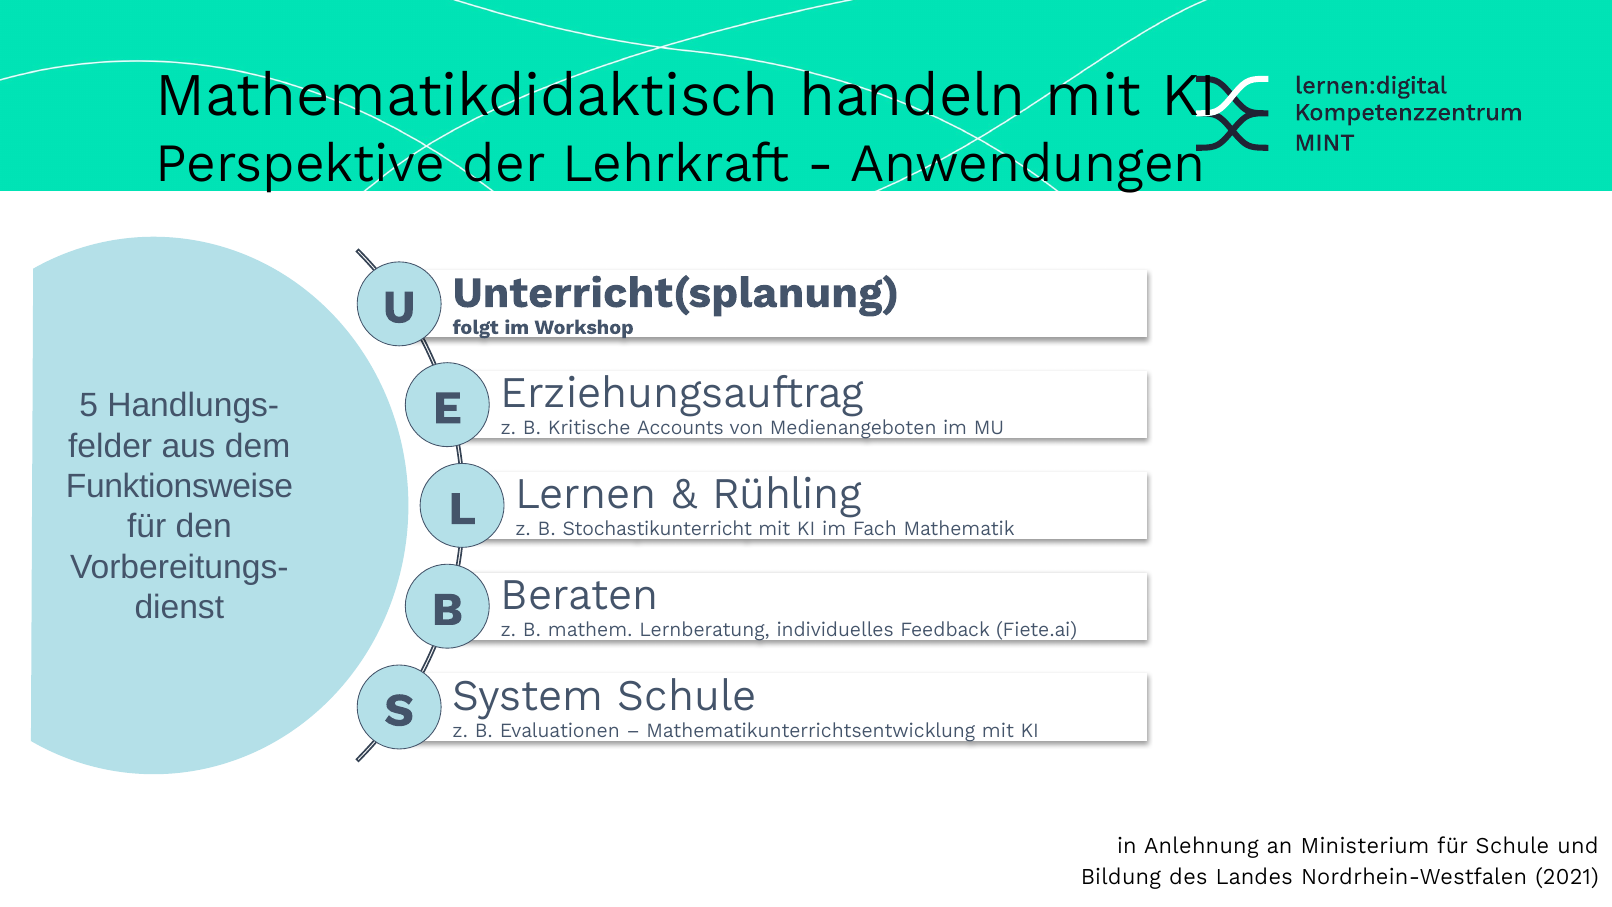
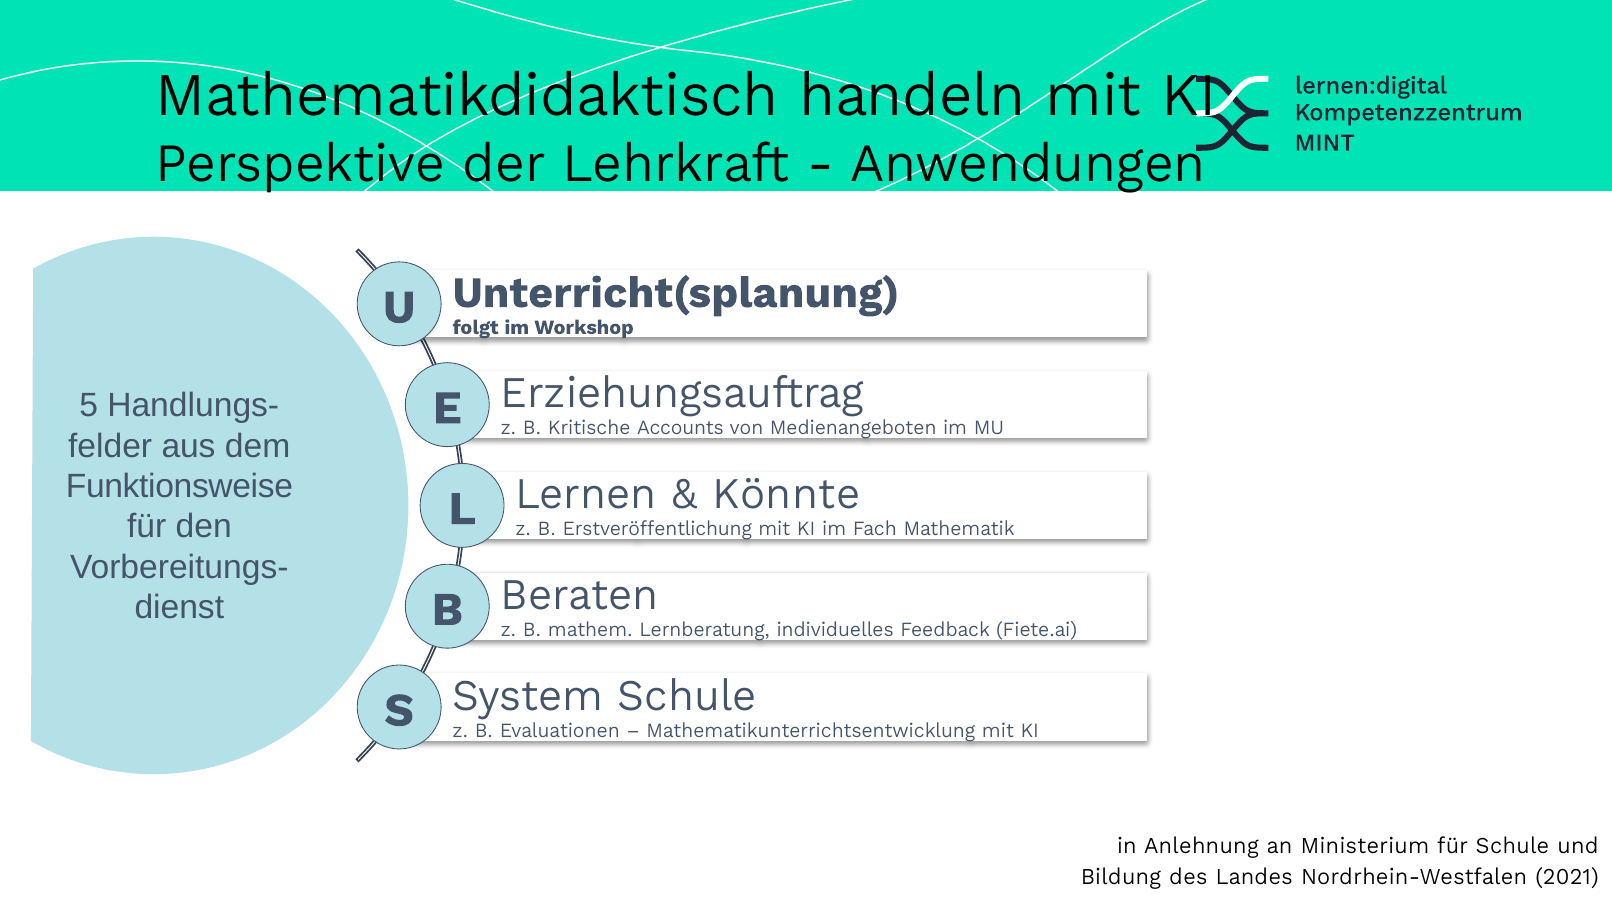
Rühling: Rühling -> Könnte
Stochastikunterricht: Stochastikunterricht -> Erstveröffentlichung
